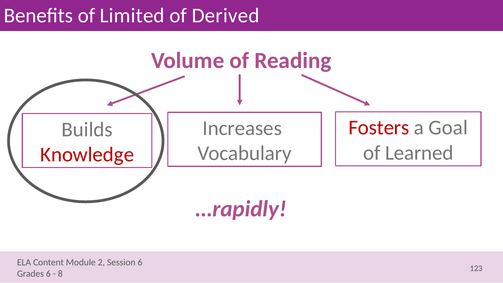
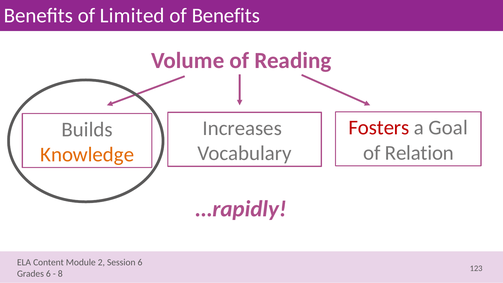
of Derived: Derived -> Benefits
Learned: Learned -> Relation
Knowledge colour: red -> orange
